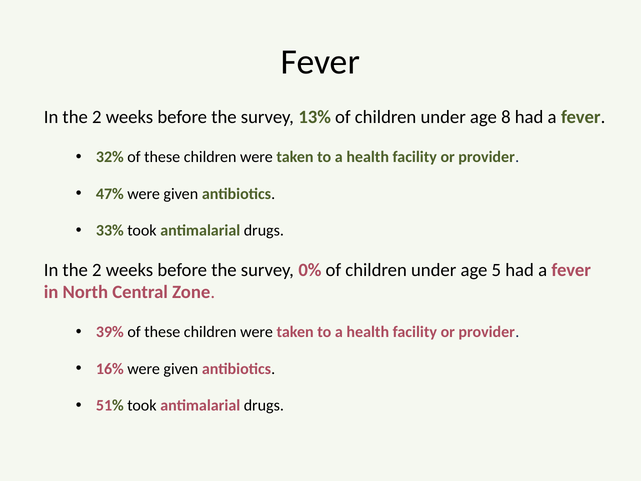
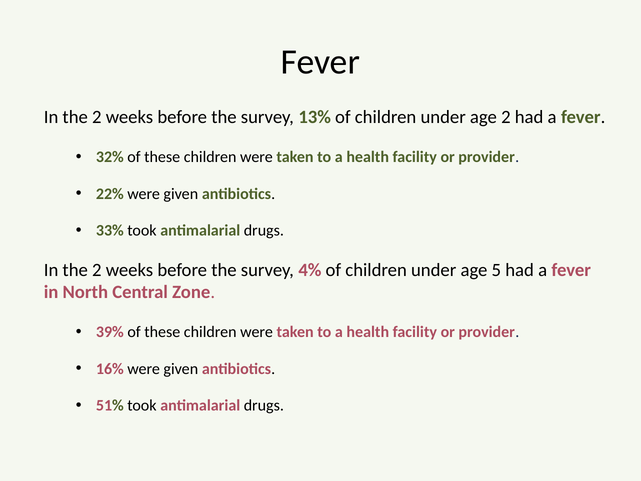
age 8: 8 -> 2
47%: 47% -> 22%
0%: 0% -> 4%
